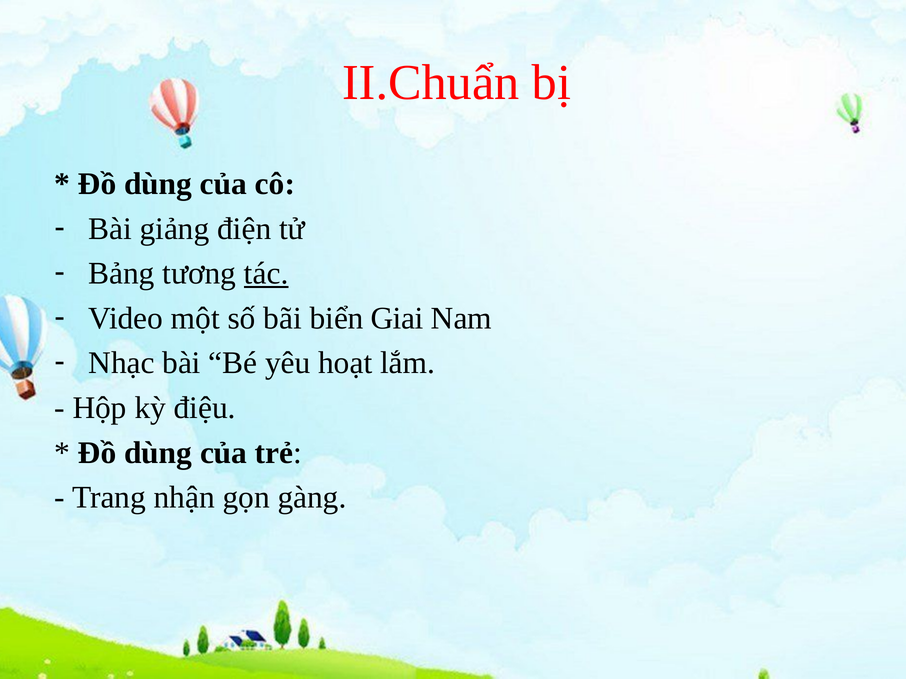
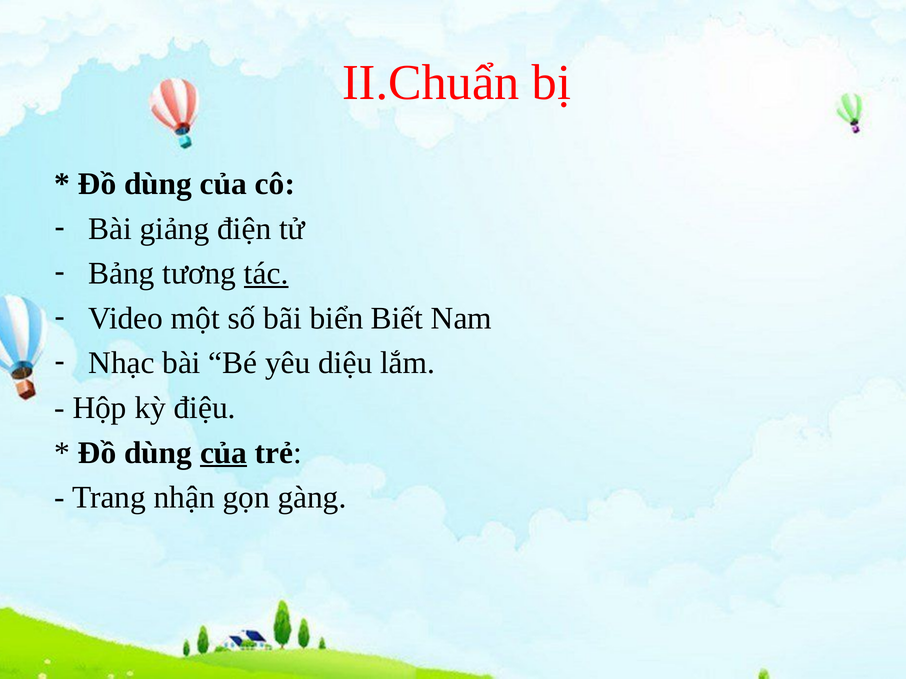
Giai: Giai -> Biết
hoạt: hoạt -> diệu
của at (224, 453) underline: none -> present
